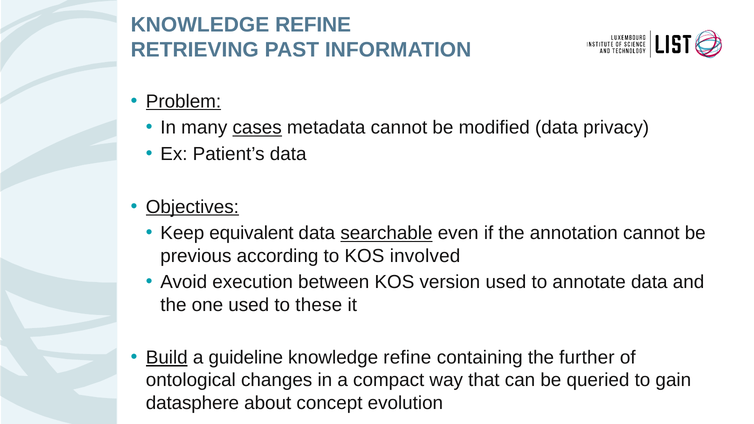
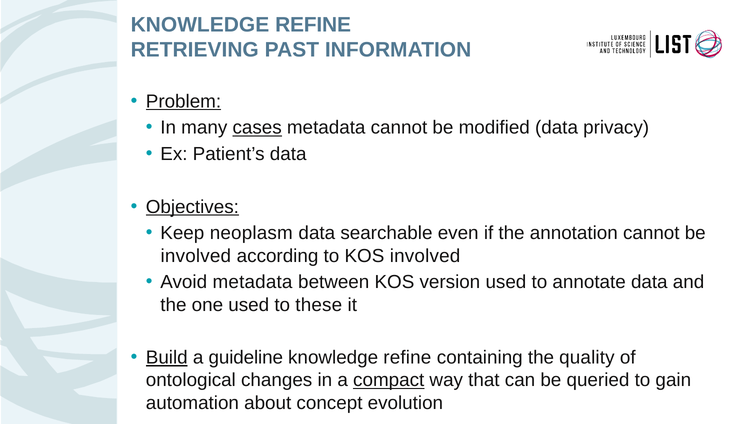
equivalent: equivalent -> neoplasm
searchable underline: present -> none
previous at (196, 256): previous -> involved
Avoid execution: execution -> metadata
further: further -> quality
compact underline: none -> present
datasphere: datasphere -> automation
